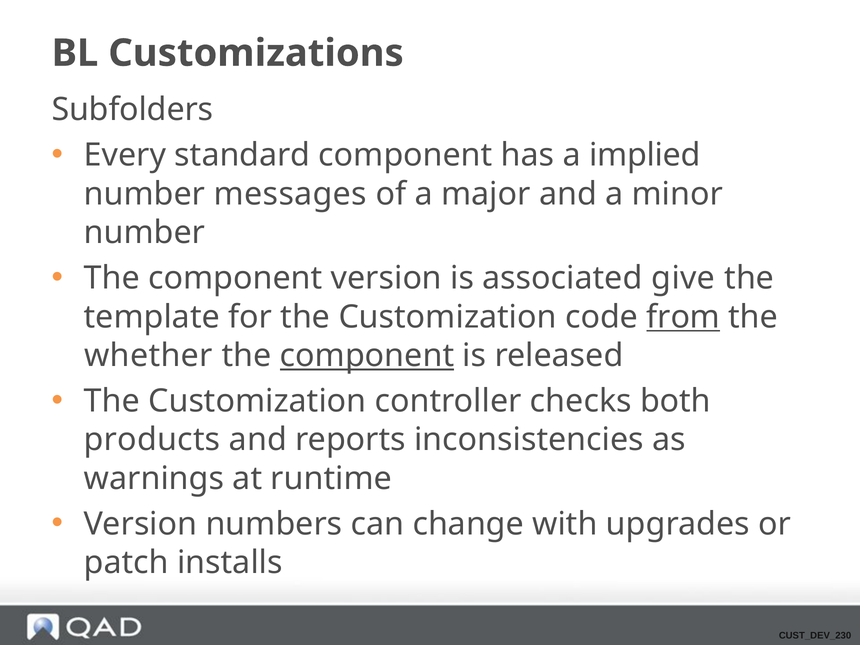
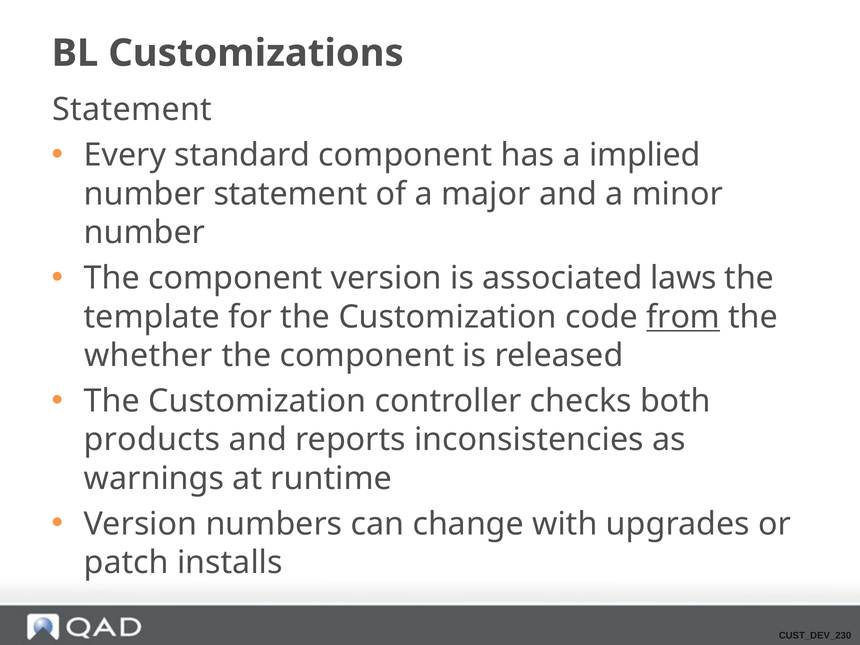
Subfolders at (132, 110): Subfolders -> Statement
number messages: messages -> statement
give: give -> laws
component at (367, 356) underline: present -> none
